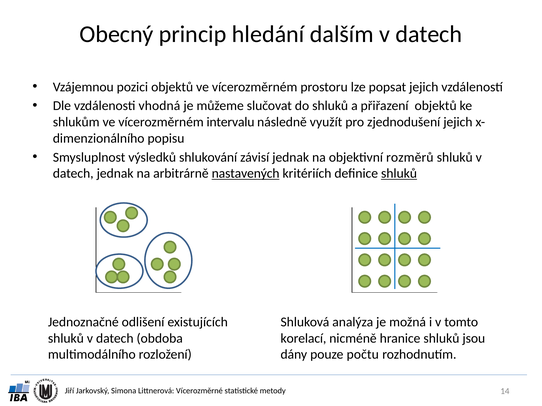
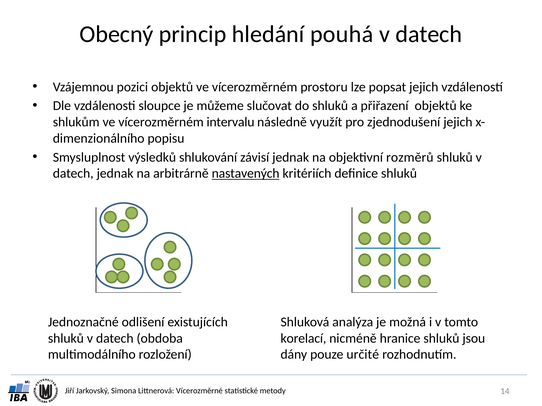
dalším: dalším -> pouhá
vhodná: vhodná -> sloupce
shluků at (399, 174) underline: present -> none
počtu: počtu -> určité
